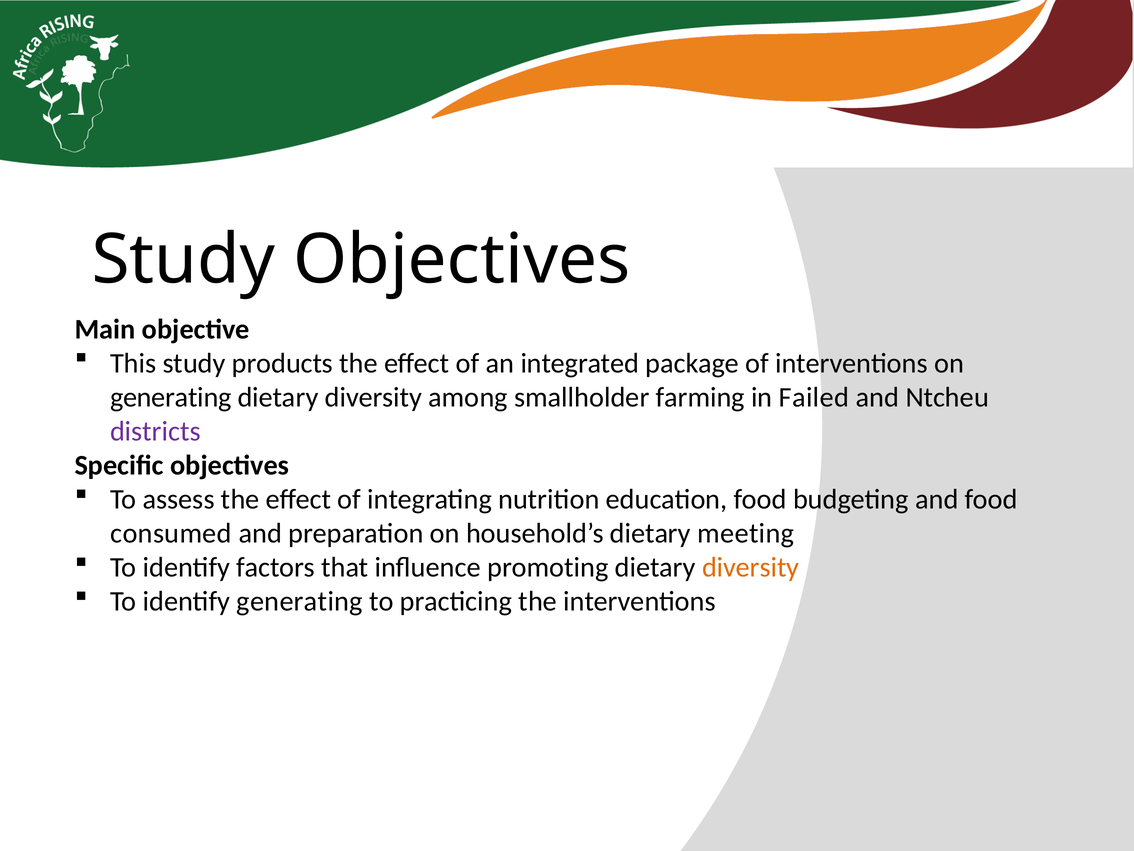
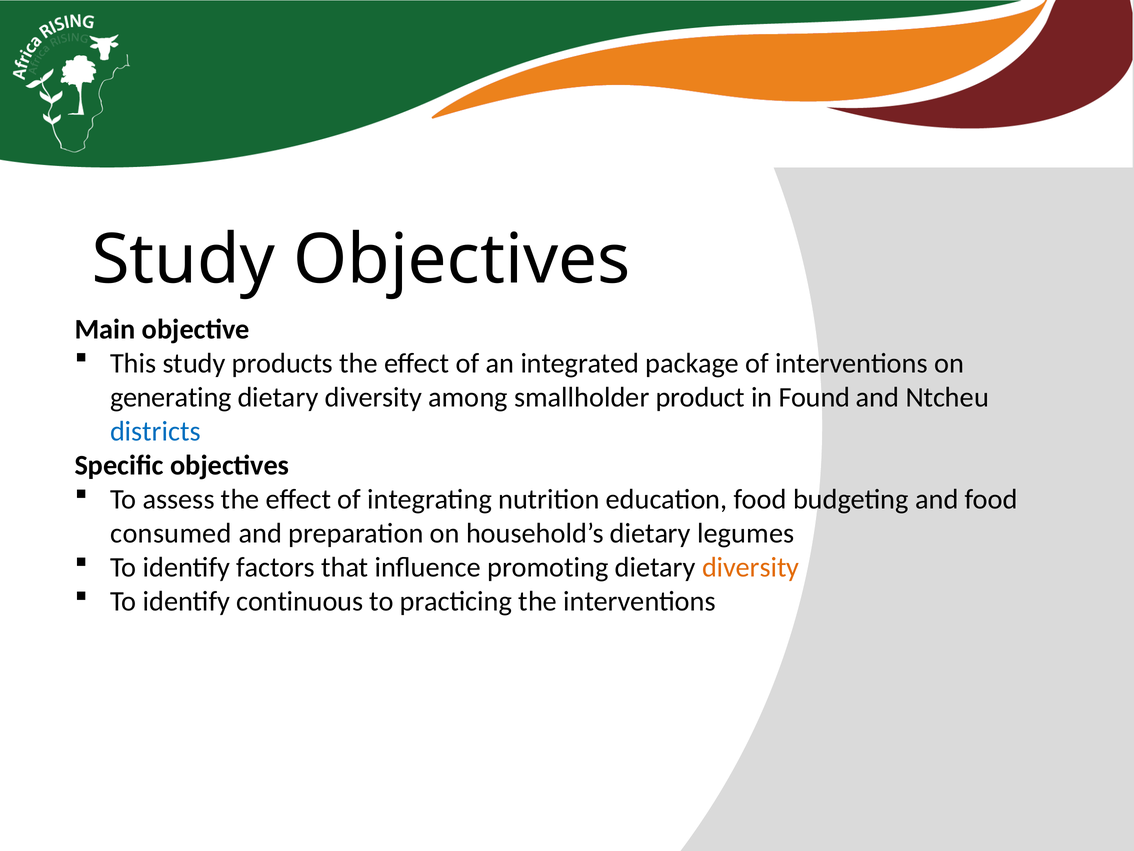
farming: farming -> product
Failed: Failed -> Found
districts colour: purple -> blue
meeting: meeting -> legumes
identify generating: generating -> continuous
